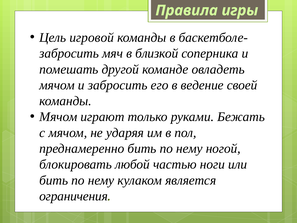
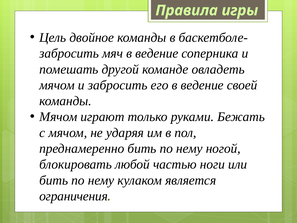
игровой: игровой -> двойное
мяч в близкой: близкой -> ведение
